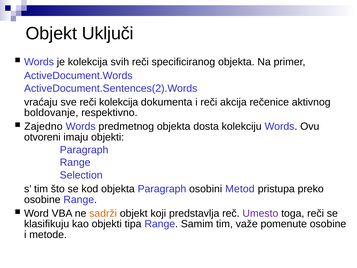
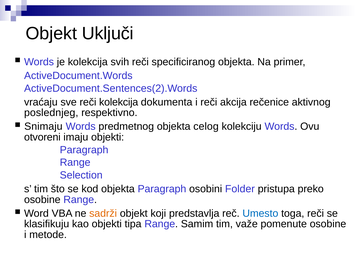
boldovanje: boldovanje -> poslednjeg
Zajedno: Zajedno -> Snimaju
dosta: dosta -> celog
Metod: Metod -> Folder
Umesto colour: purple -> blue
